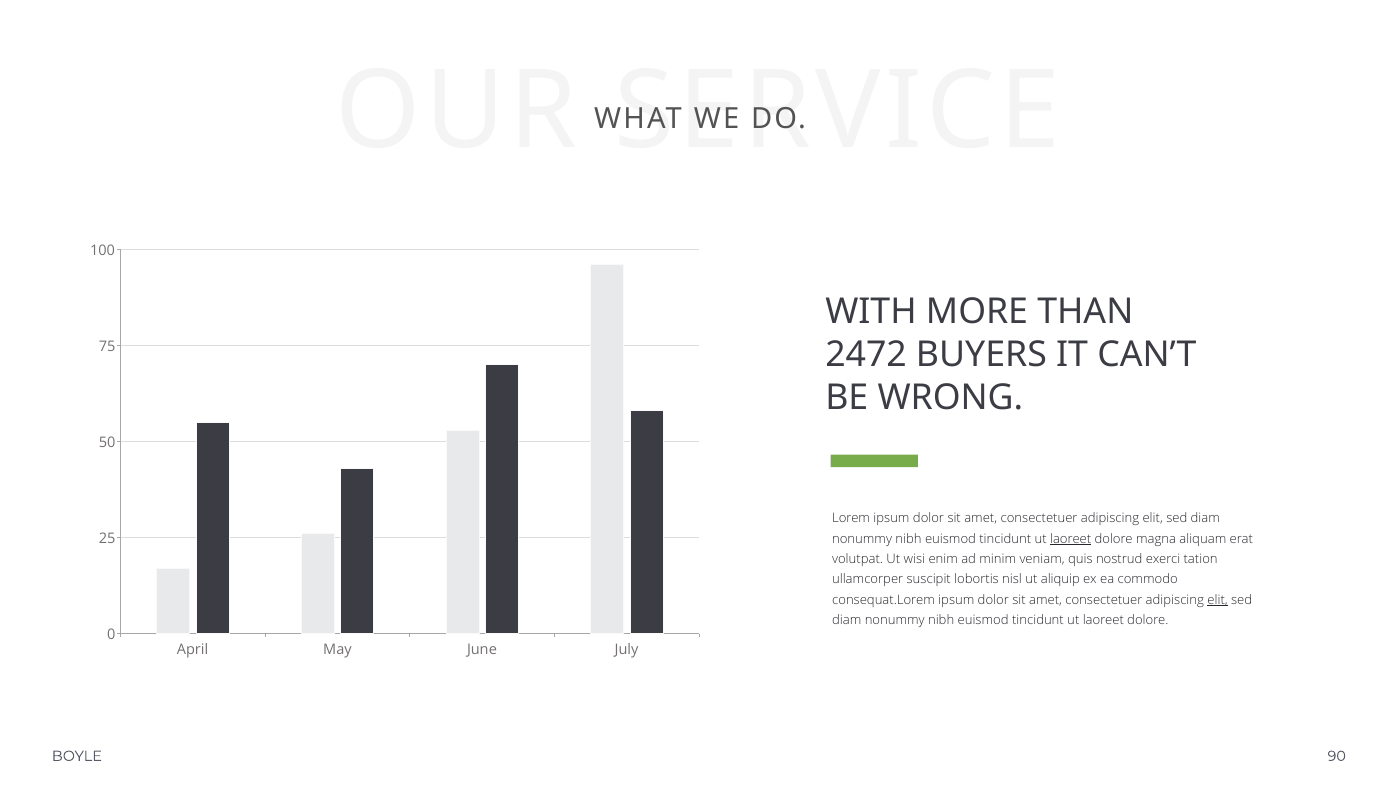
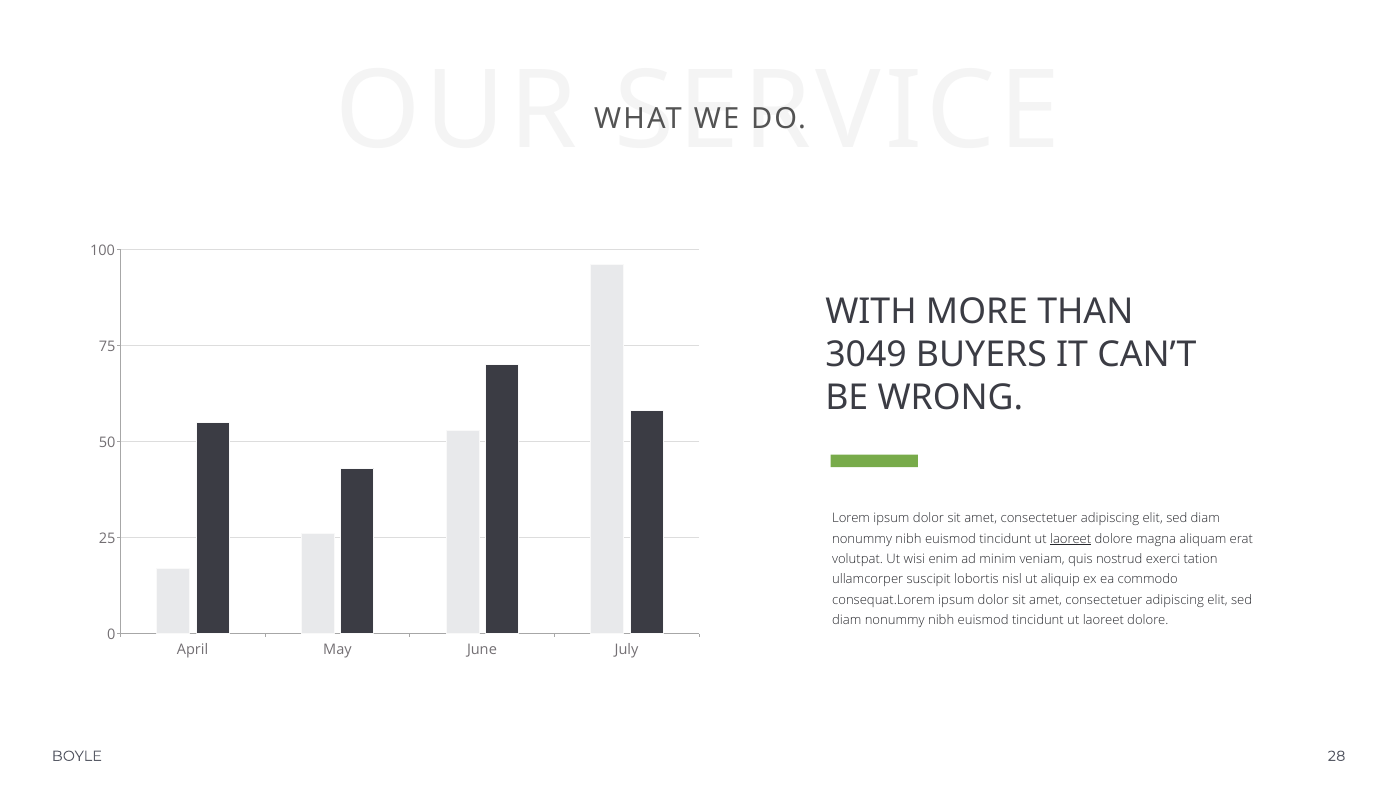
2472: 2472 -> 3049
elit at (1218, 600) underline: present -> none
90: 90 -> 28
